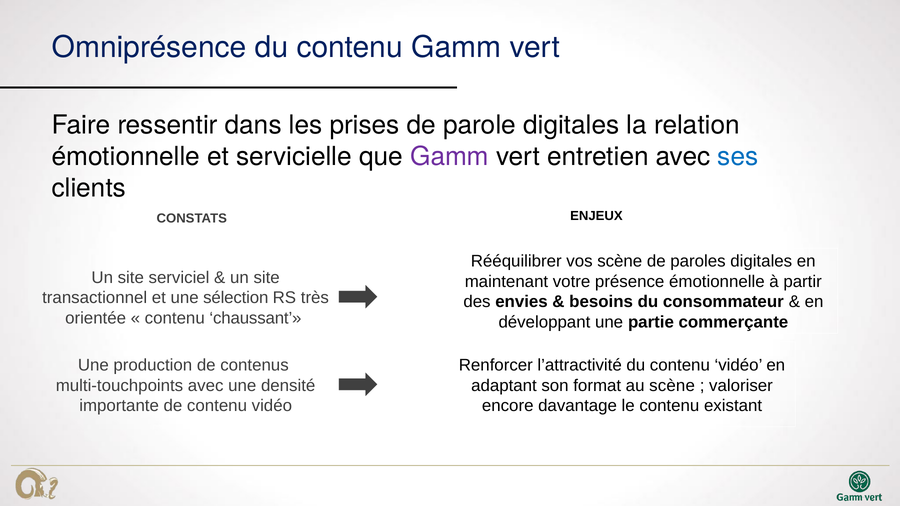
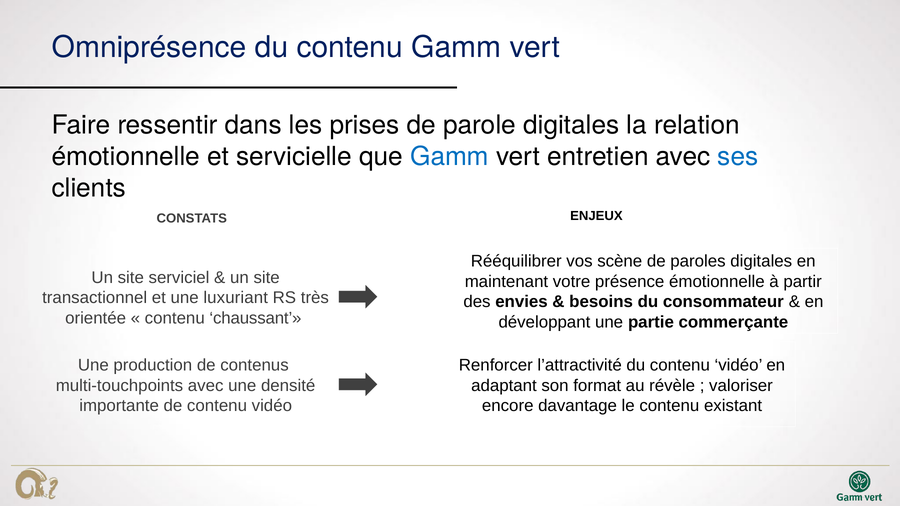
Gamm at (450, 157) colour: purple -> blue
sélection: sélection -> luxuriant
au scène: scène -> révèle
